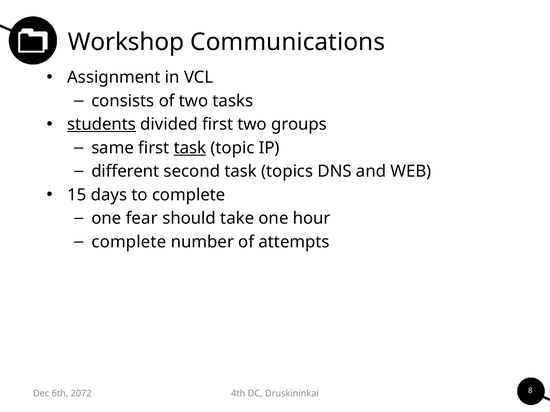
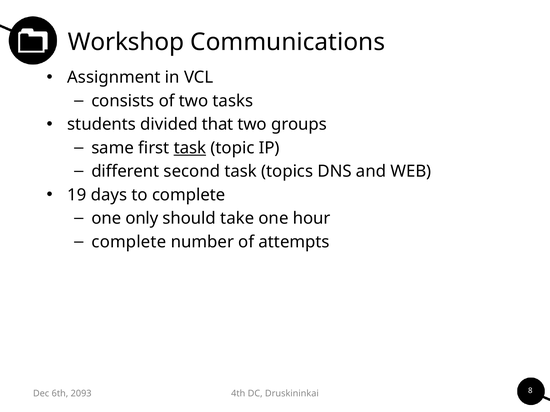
students underline: present -> none
divided first: first -> that
15: 15 -> 19
fear: fear -> only
2072: 2072 -> 2093
